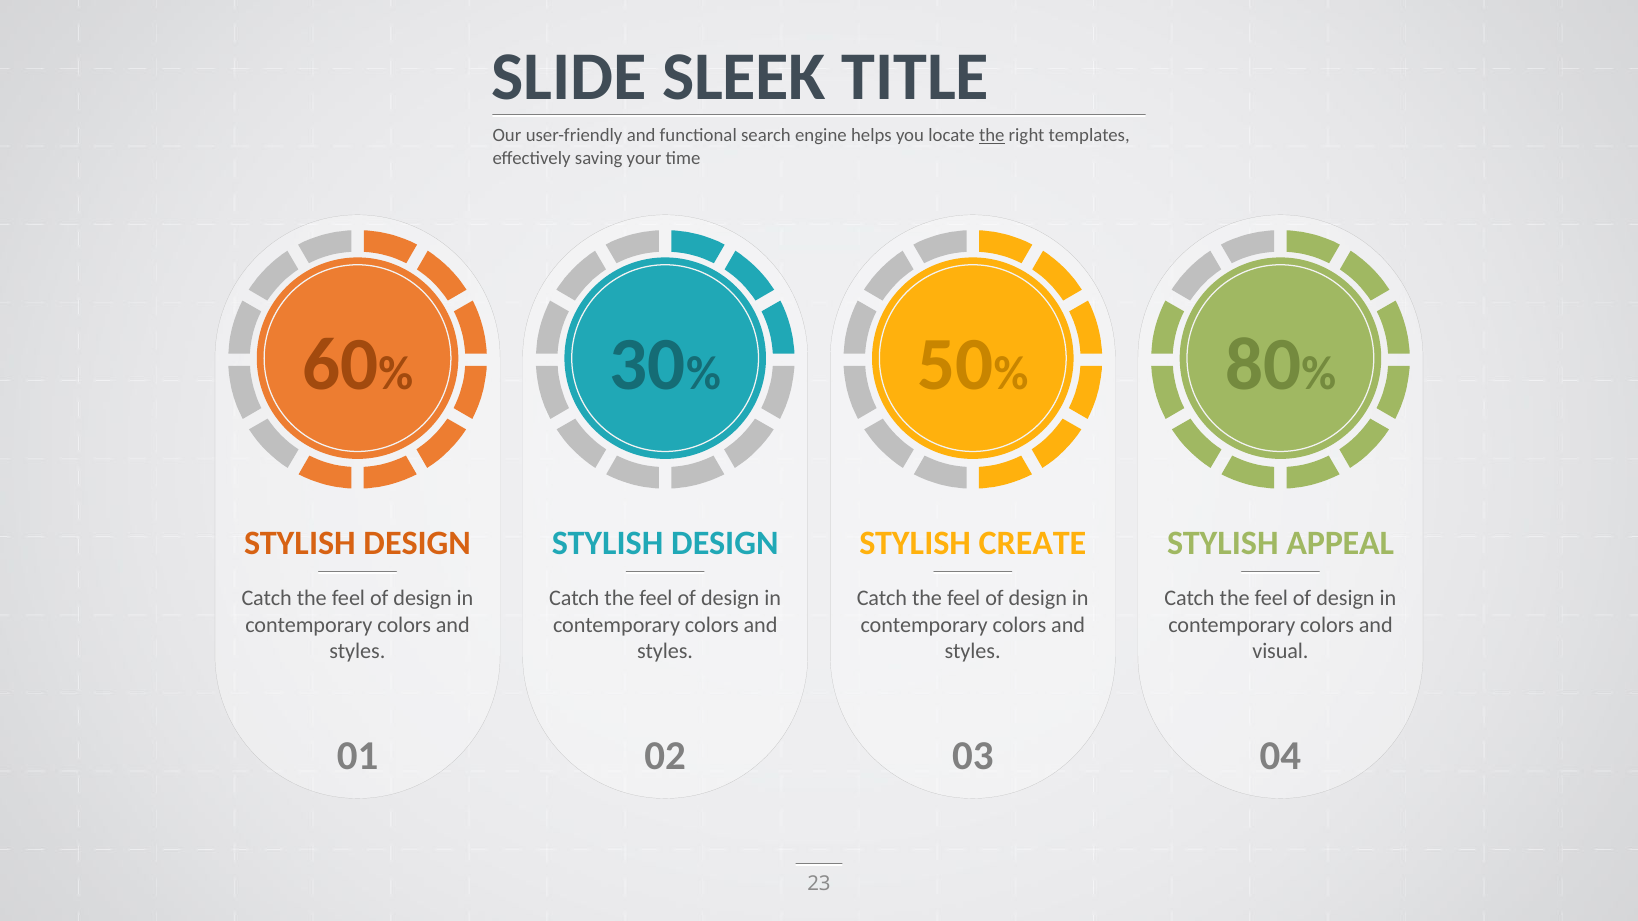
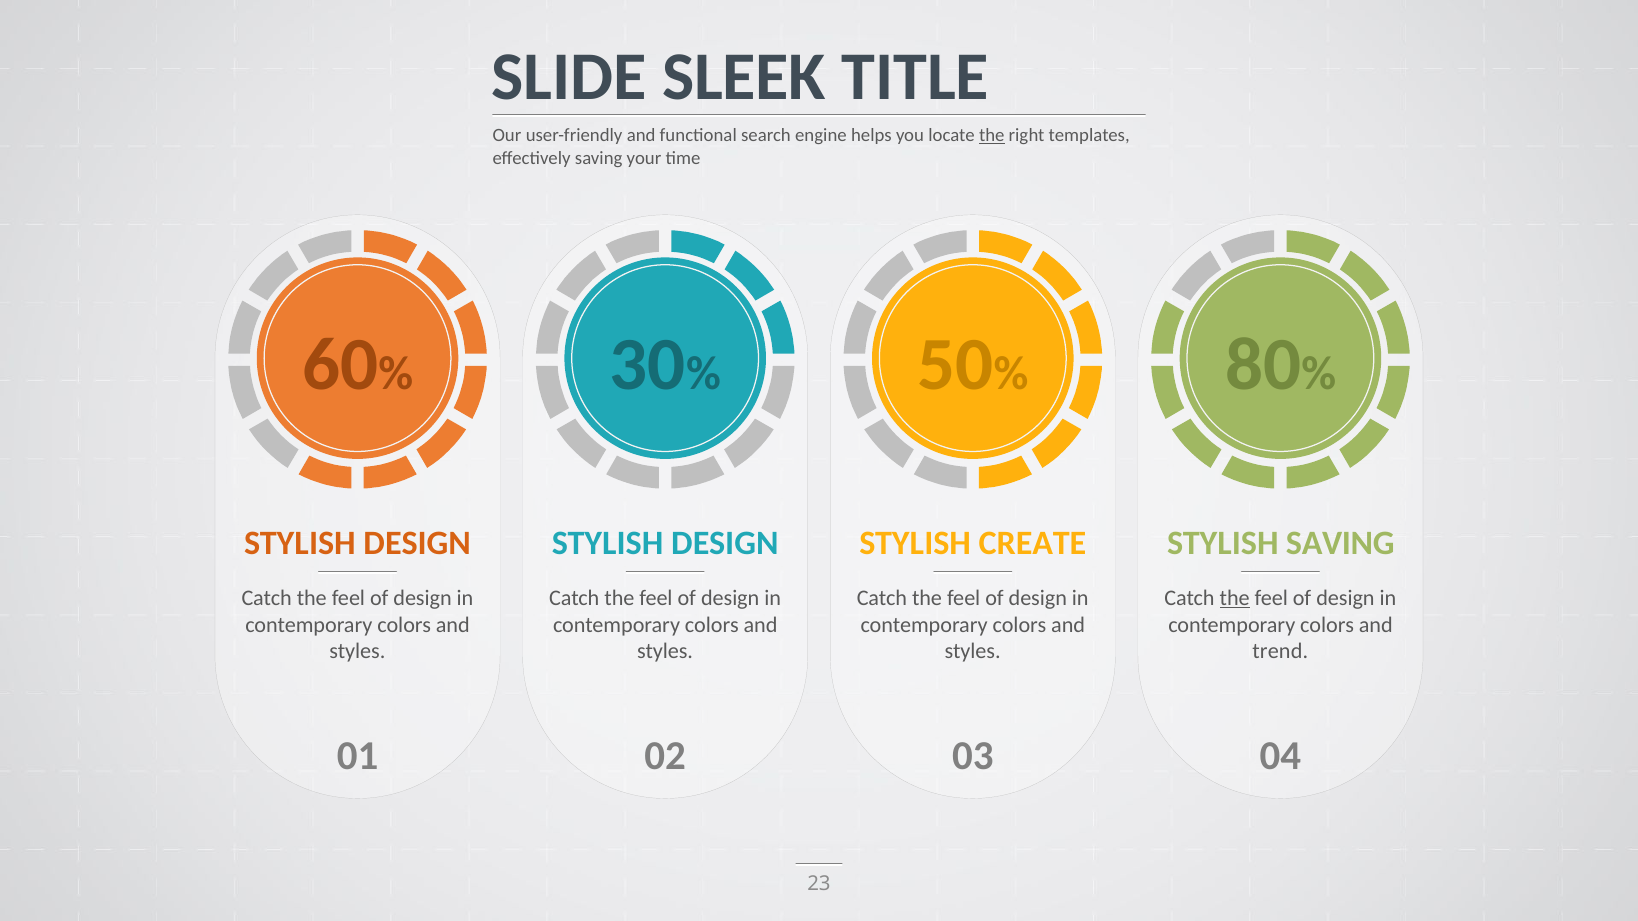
STYLISH APPEAL: APPEAL -> SAVING
the at (1235, 598) underline: none -> present
visual: visual -> trend
